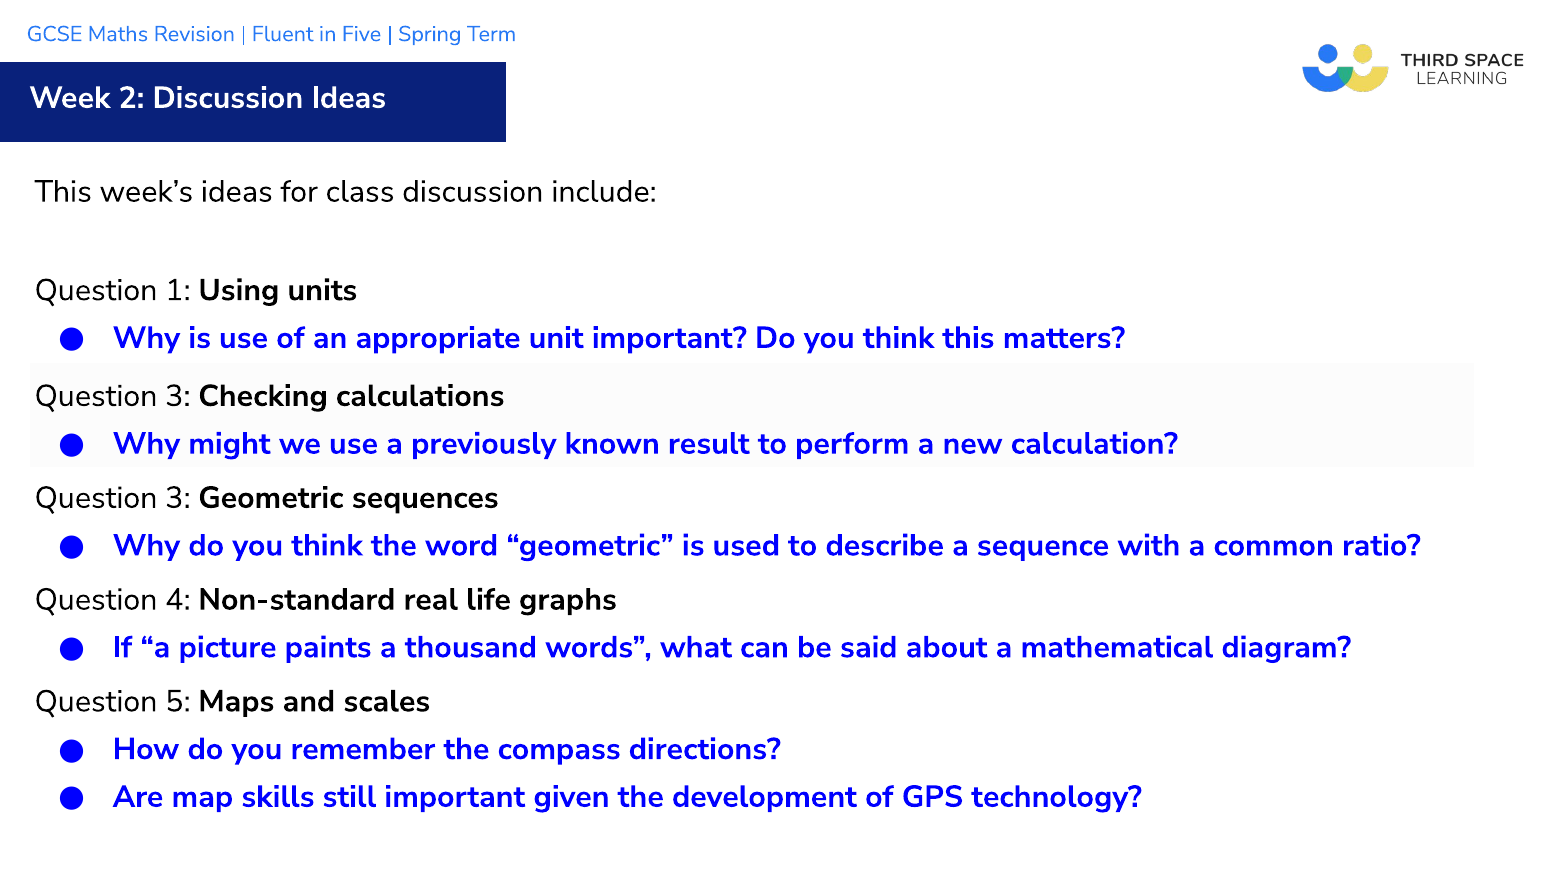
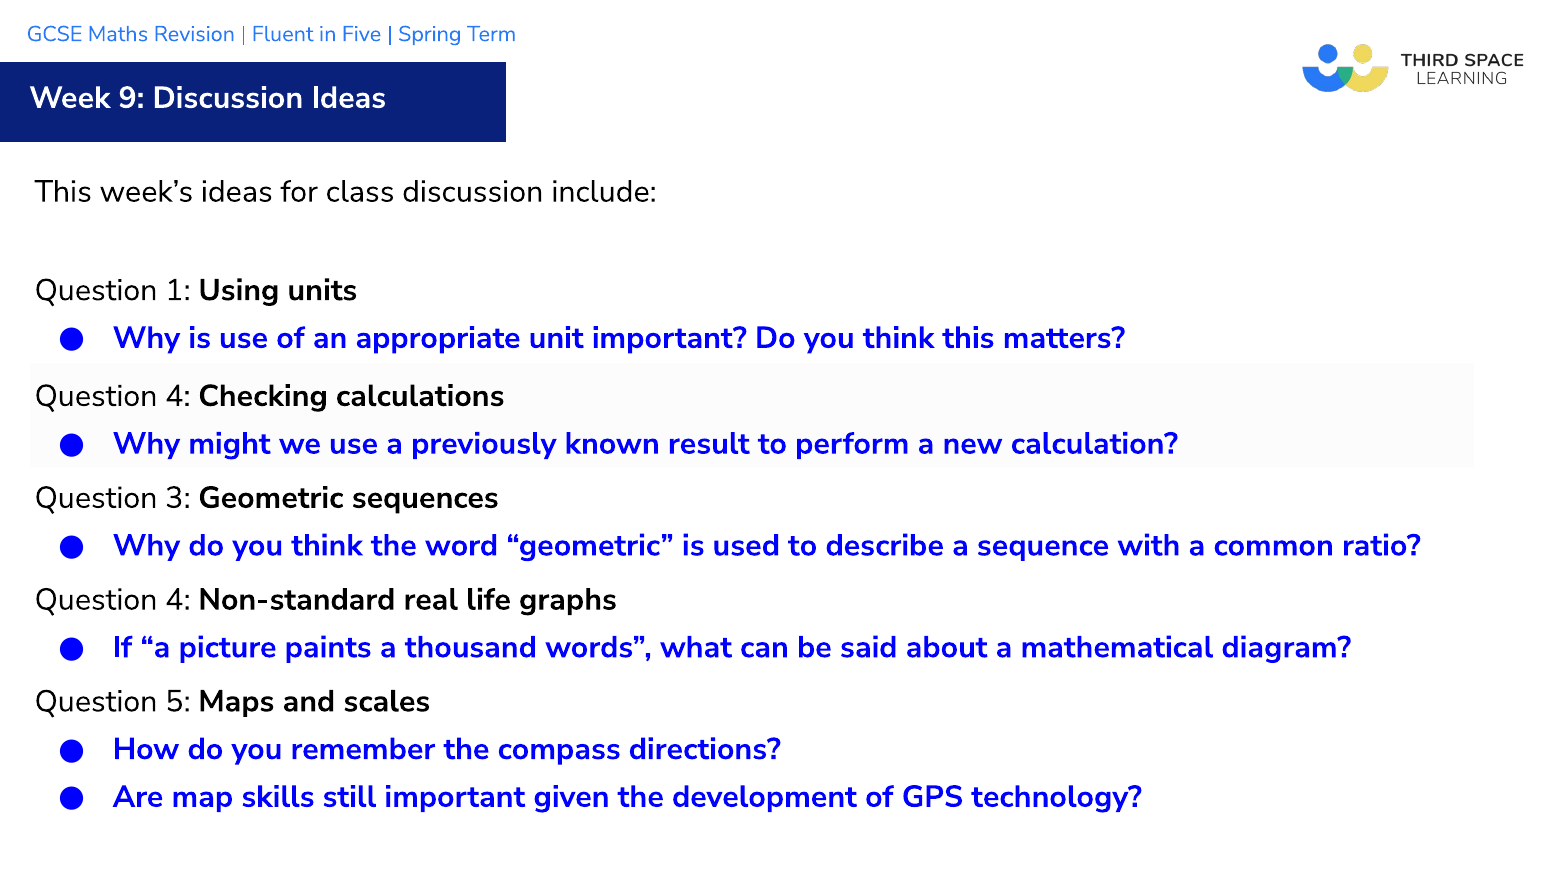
2: 2 -> 9
3 at (178, 396): 3 -> 4
